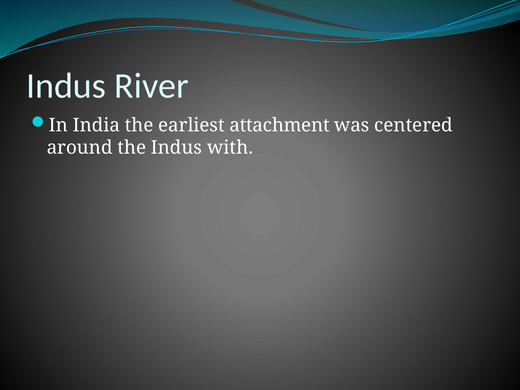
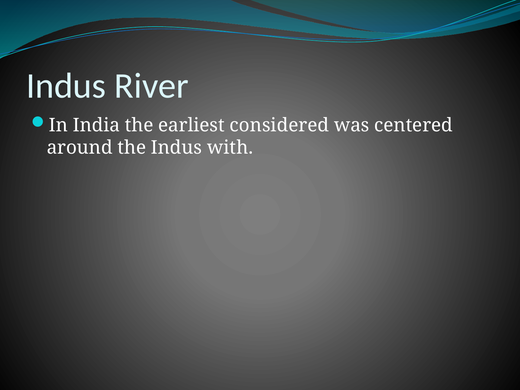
attachment: attachment -> considered
